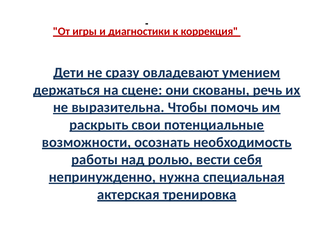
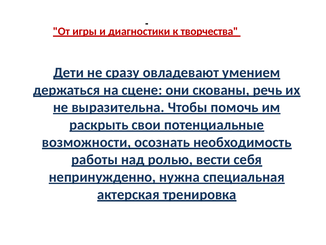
коррекция: коррекция -> творчества
